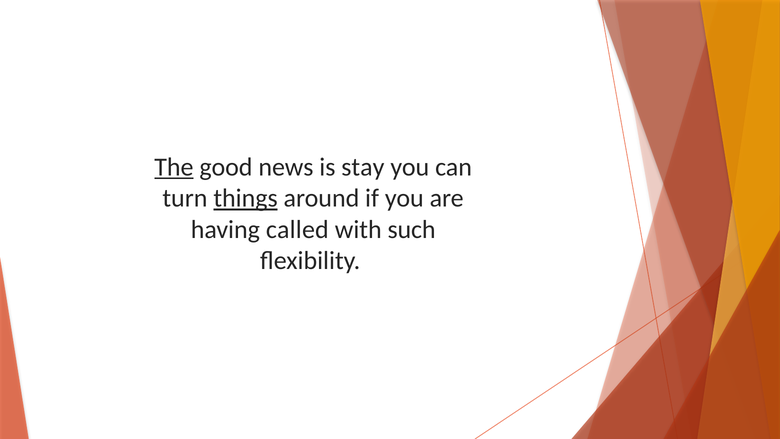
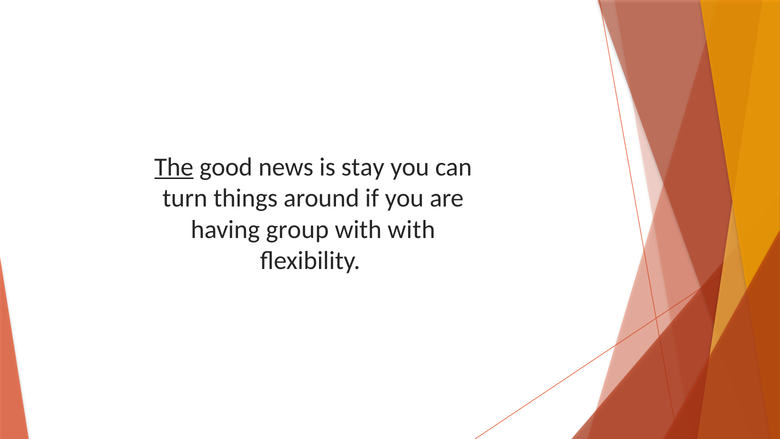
things underline: present -> none
called: called -> group
with such: such -> with
